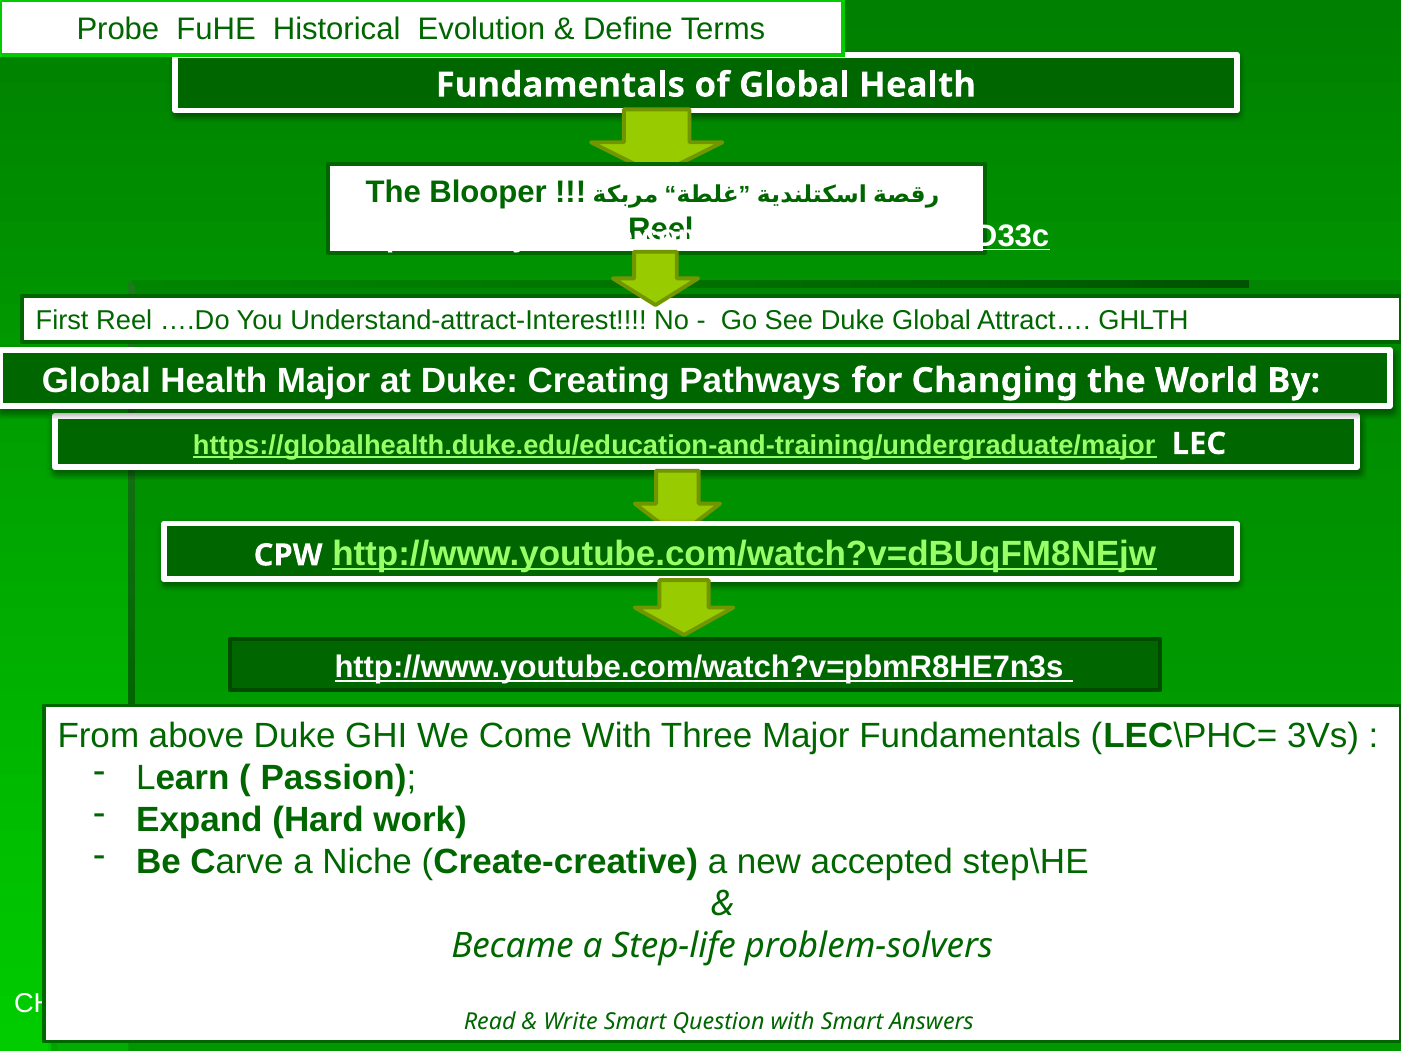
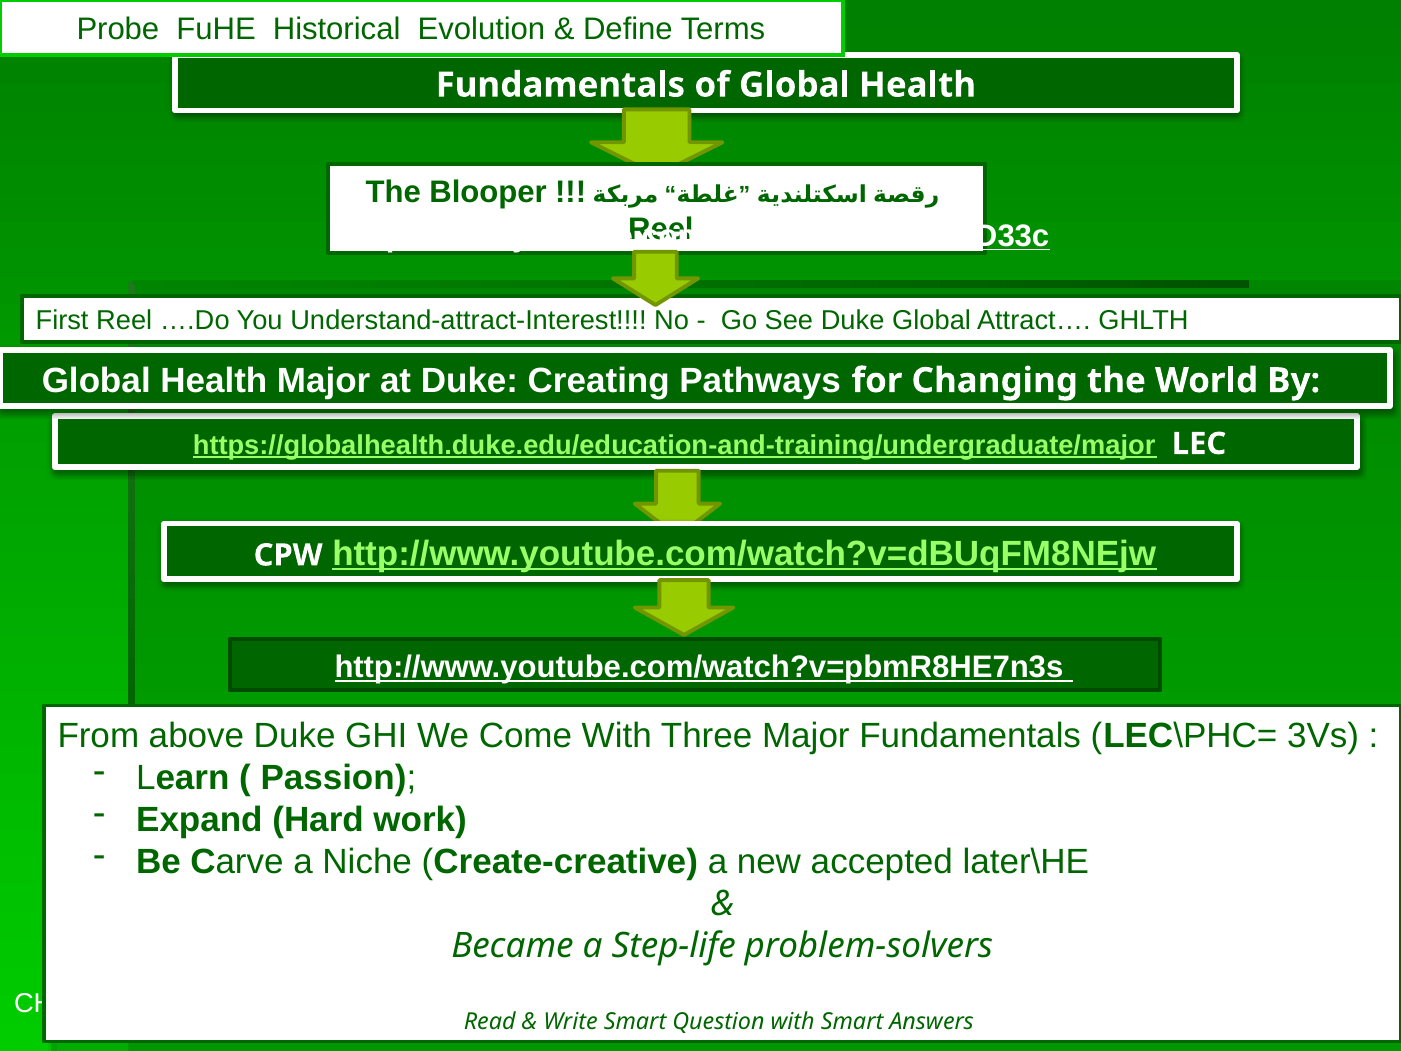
step\HE: step\HE -> later\HE
